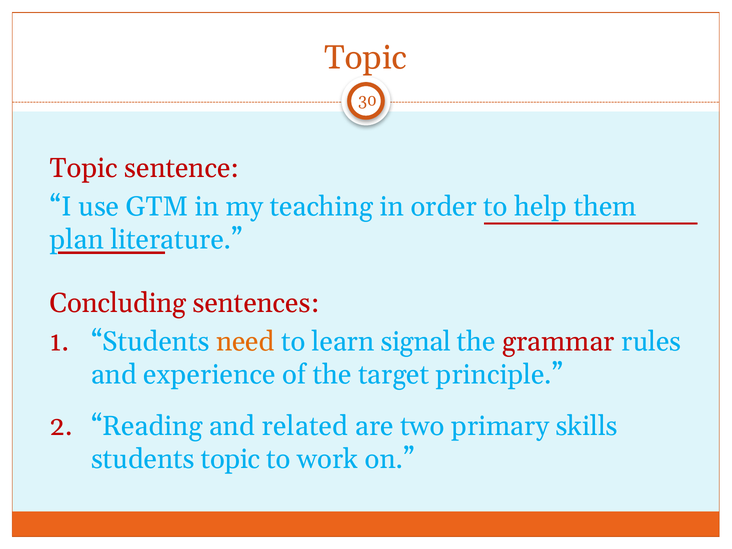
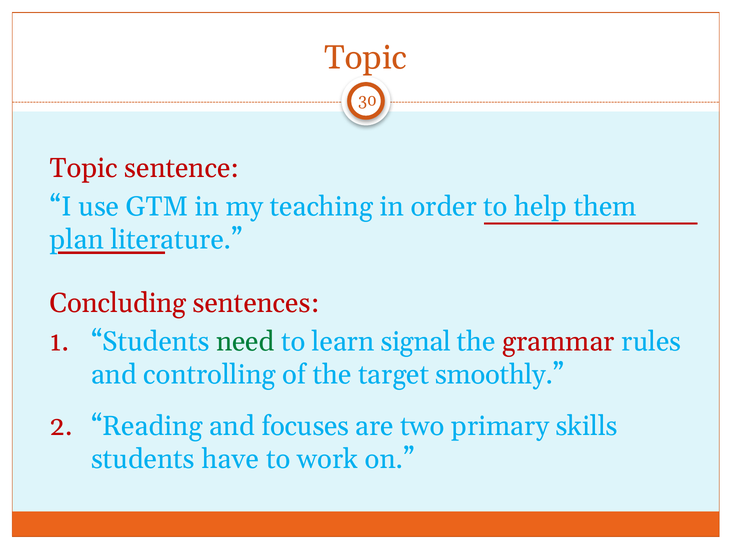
need colour: orange -> green
experience: experience -> controlling
principle: principle -> smoothly
related: related -> focuses
students topic: topic -> have
